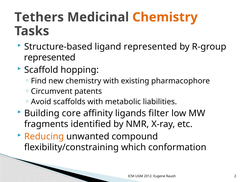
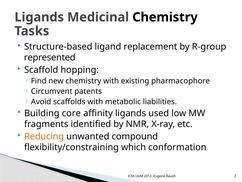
Tethers at (39, 17): Tethers -> Ligands
Chemistry at (165, 17) colour: orange -> black
ligand represented: represented -> replacement
filter: filter -> used
